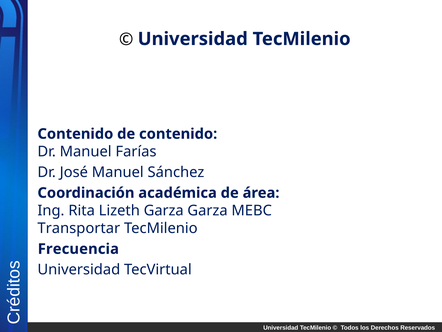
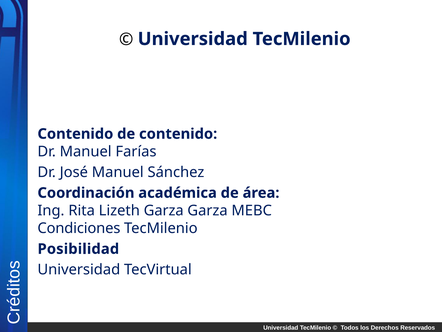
Transportar: Transportar -> Condiciones
Frecuencia: Frecuencia -> Posibilidad
